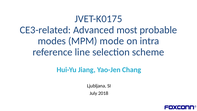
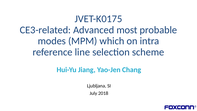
mode: mode -> which
